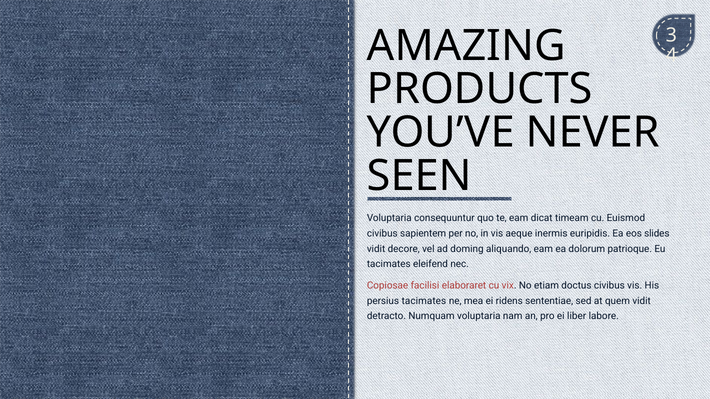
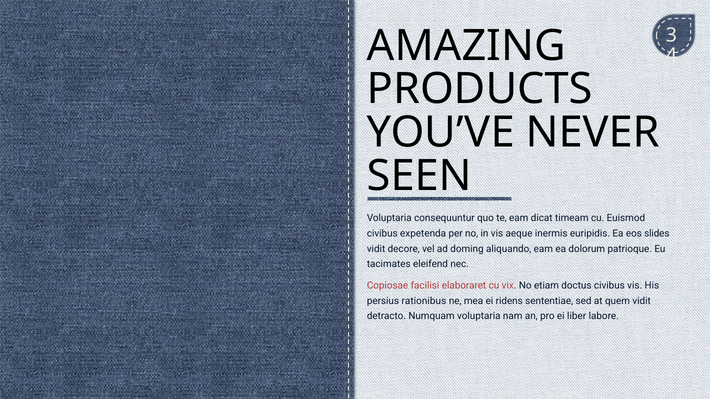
sapientem: sapientem -> expetenda
persius tacimates: tacimates -> rationibus
